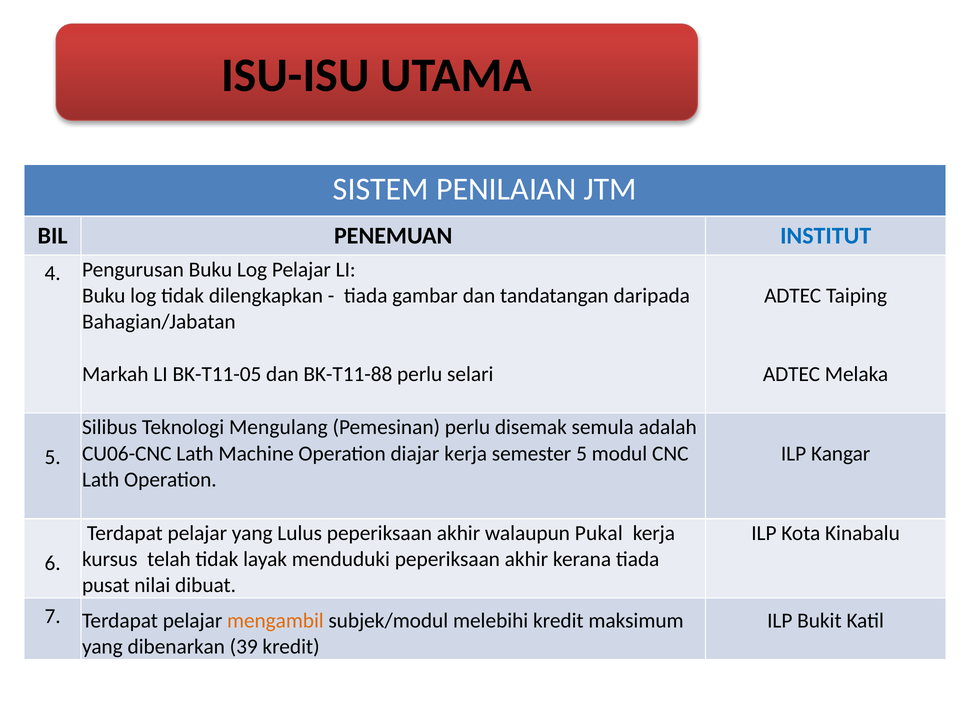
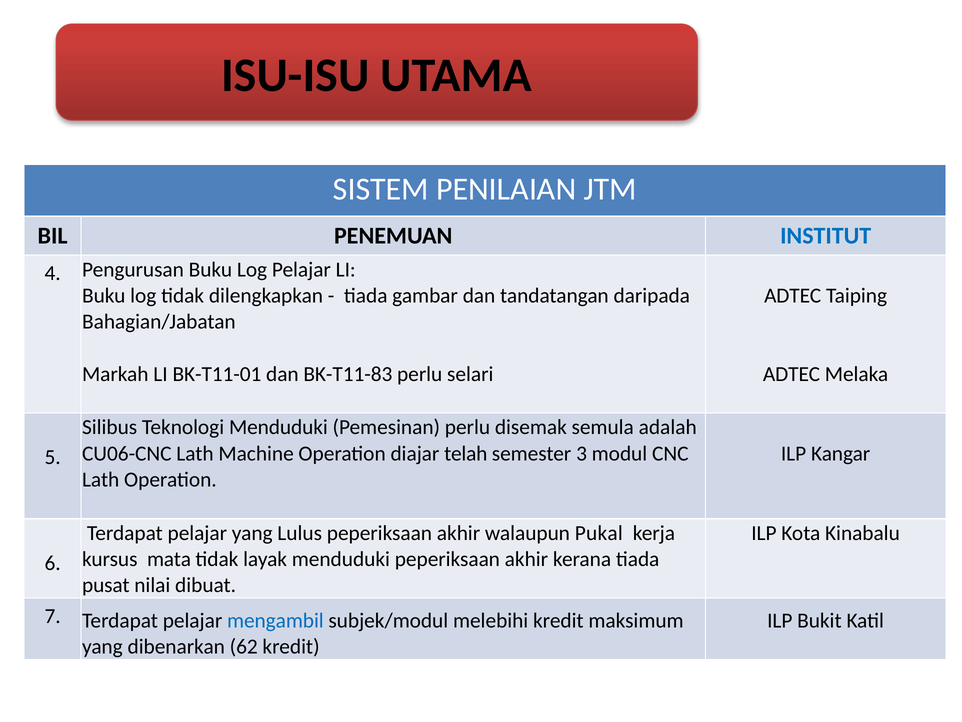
BK-T11-05: BK-T11-05 -> BK-T11-01
BK-T11-88: BK-T11-88 -> BK-T11-83
Teknologi Mengulang: Mengulang -> Menduduki
diajar kerja: kerja -> telah
semester 5: 5 -> 3
telah: telah -> mata
mengambil colour: orange -> blue
39: 39 -> 62
